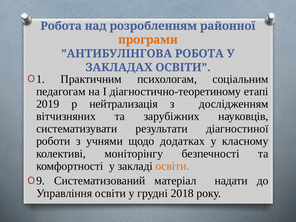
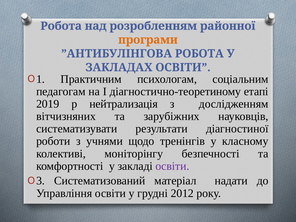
додатках: додатках -> тренінгів
освіти at (172, 166) colour: orange -> purple
9: 9 -> 3
2018: 2018 -> 2012
